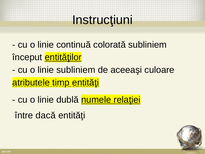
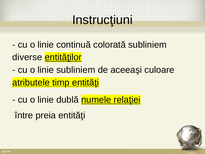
început: început -> diverse
dacă: dacă -> preia
